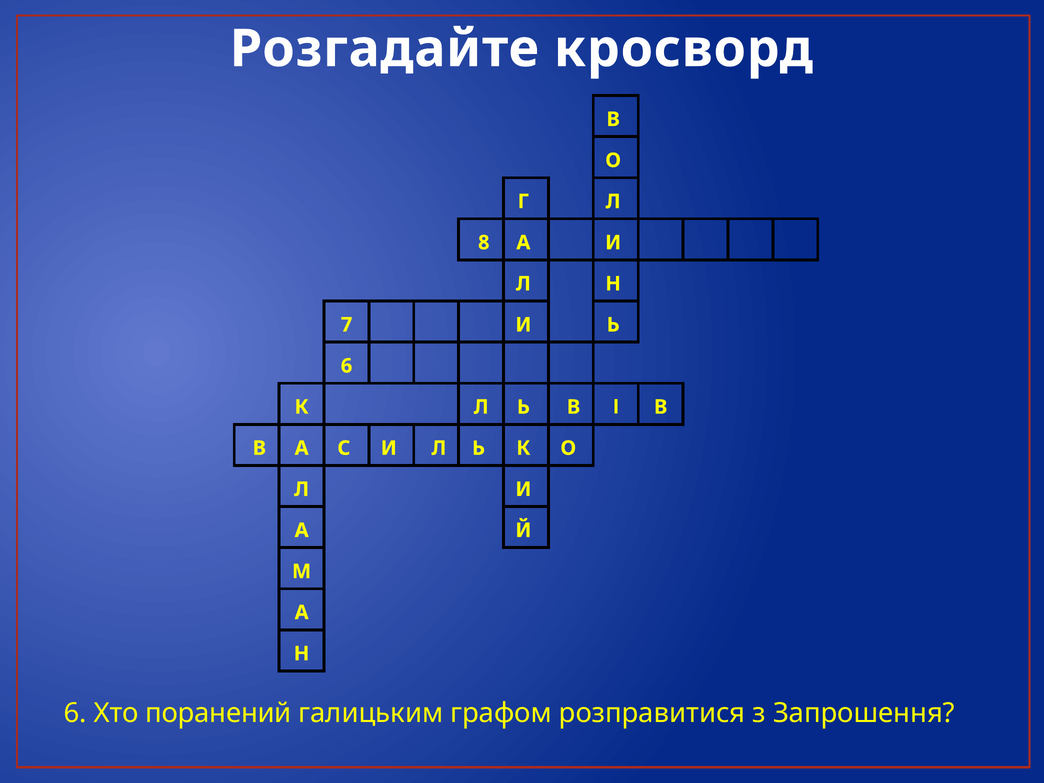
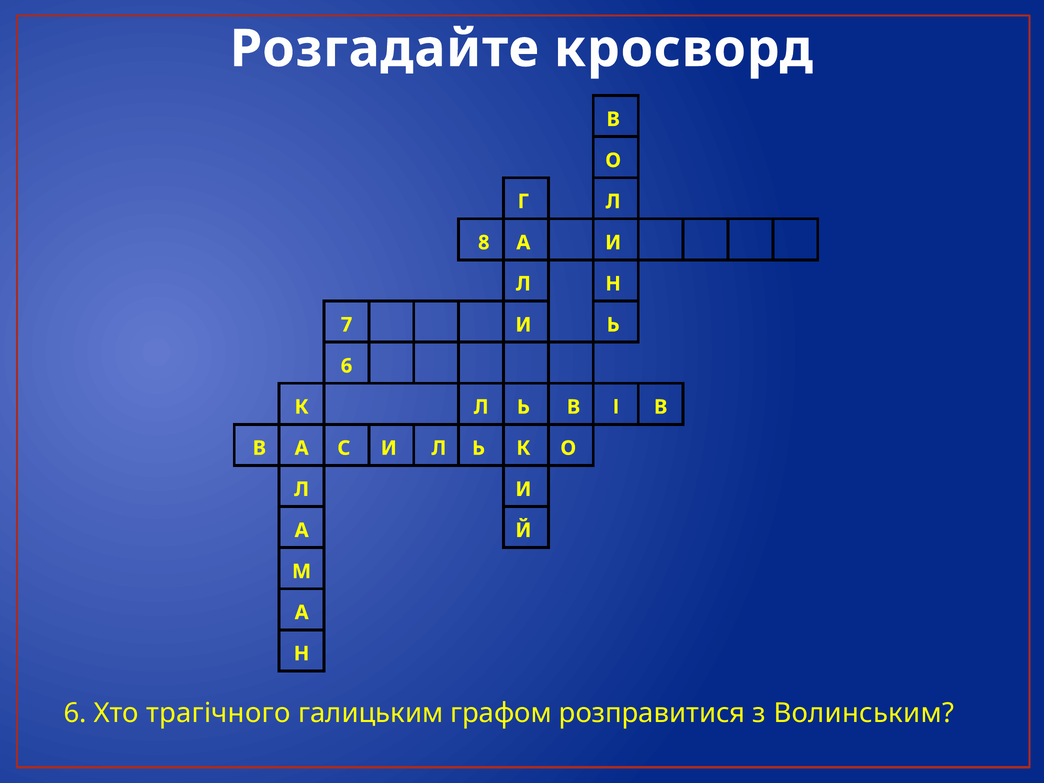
поранений: поранений -> трагічного
Запрошення: Запрошення -> Волинським
